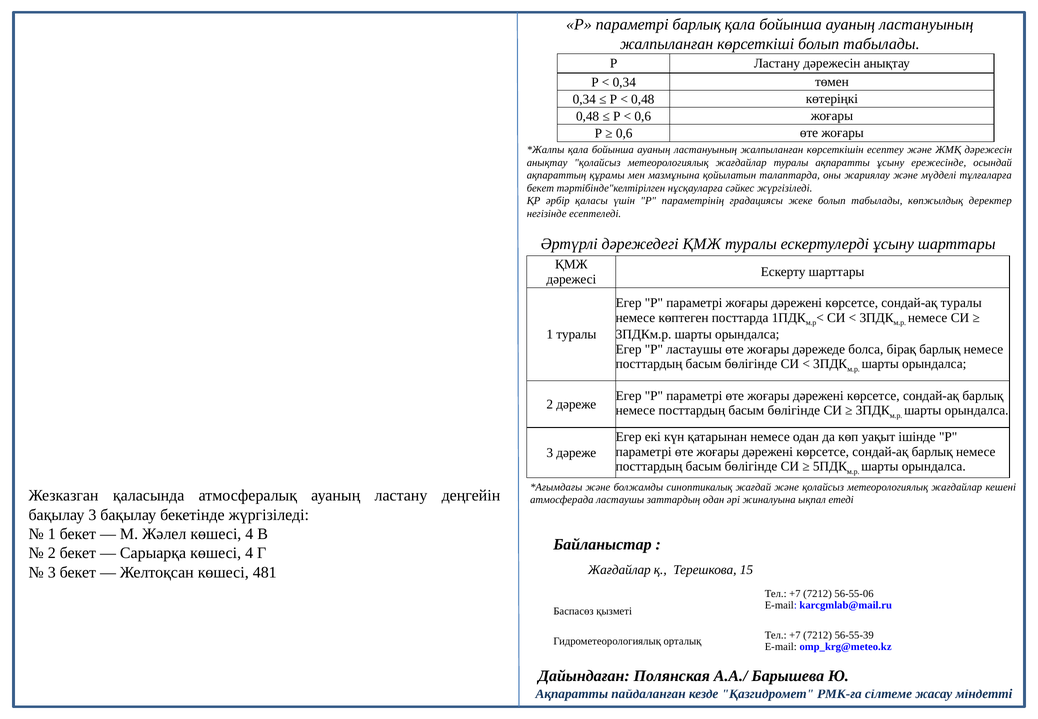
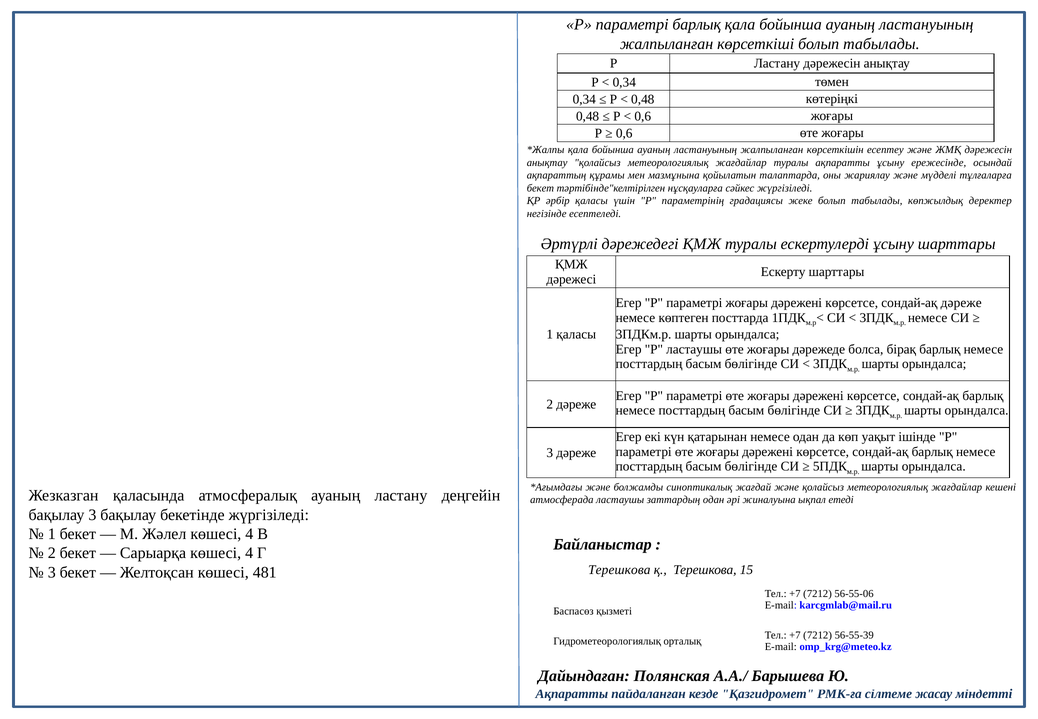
сондай-ақ туралы: туралы -> дәреже
1 туралы: туралы -> қаласы
Жағдайлар at (619, 570): Жағдайлар -> Терешкова
